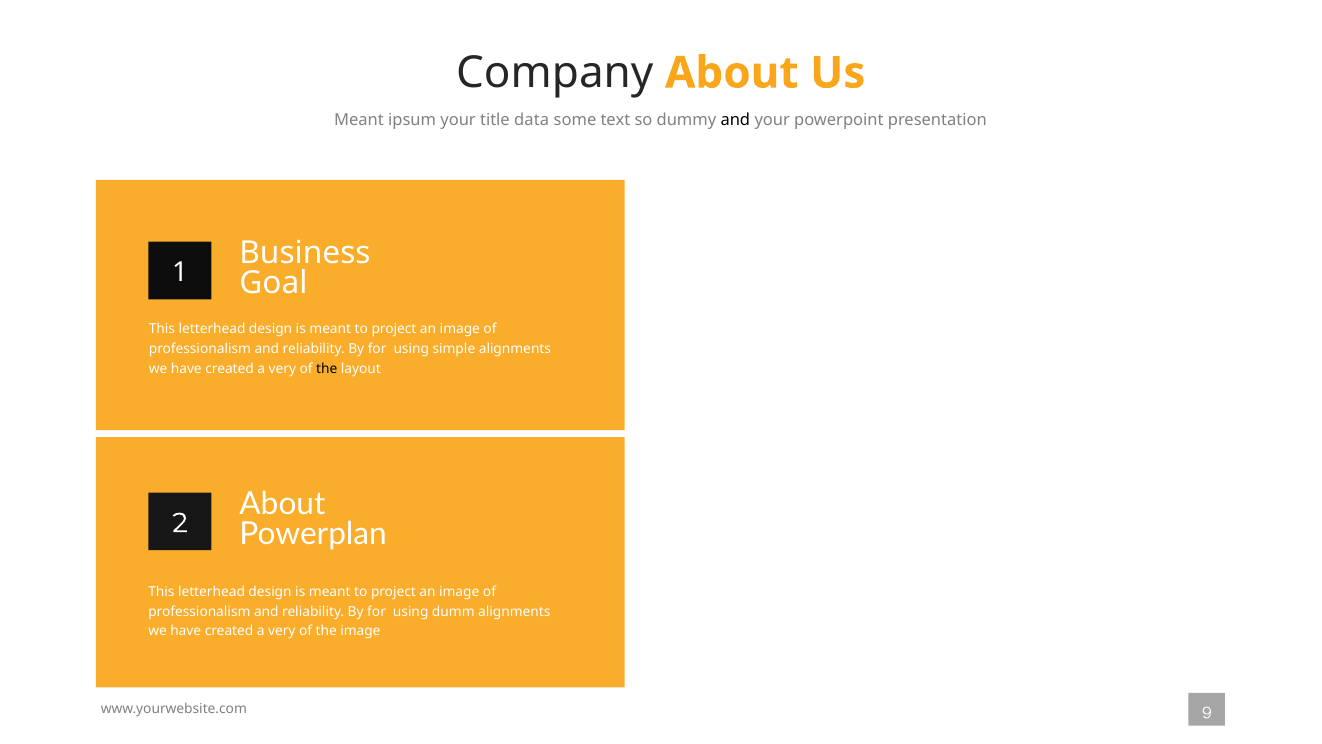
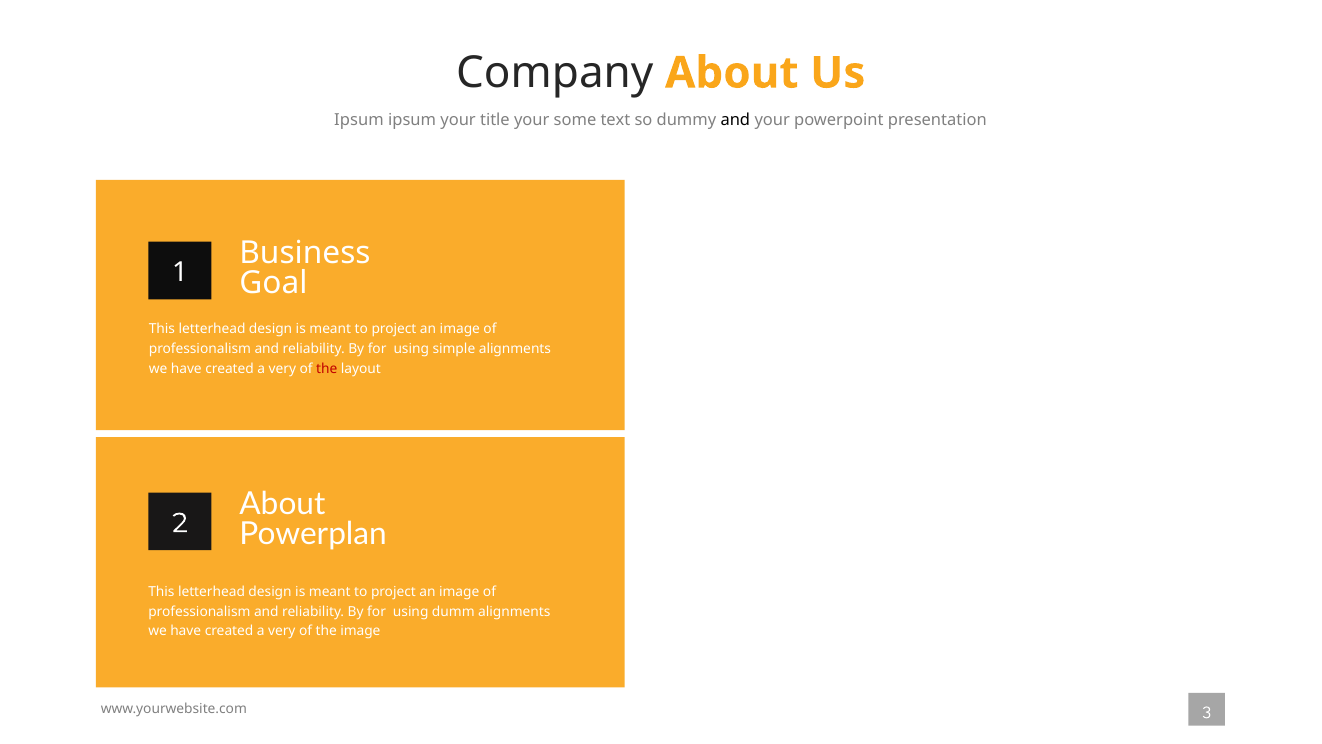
Meant at (359, 120): Meant -> Ipsum
title data: data -> your
the at (327, 368) colour: black -> red
9: 9 -> 3
